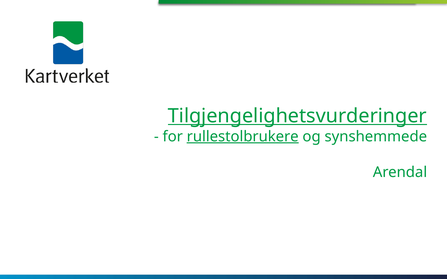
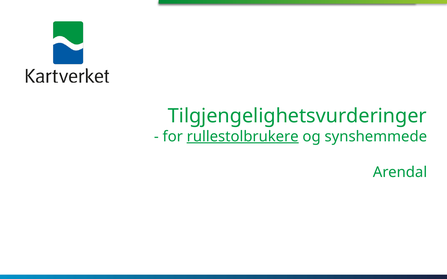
Tilgjengelighetsvurderinger underline: present -> none
